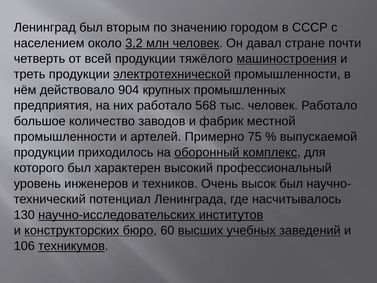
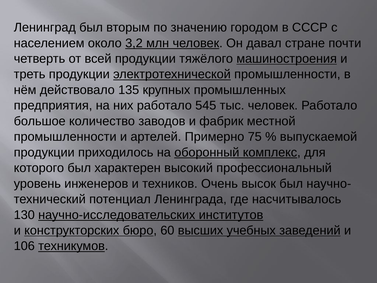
904: 904 -> 135
568: 568 -> 545
